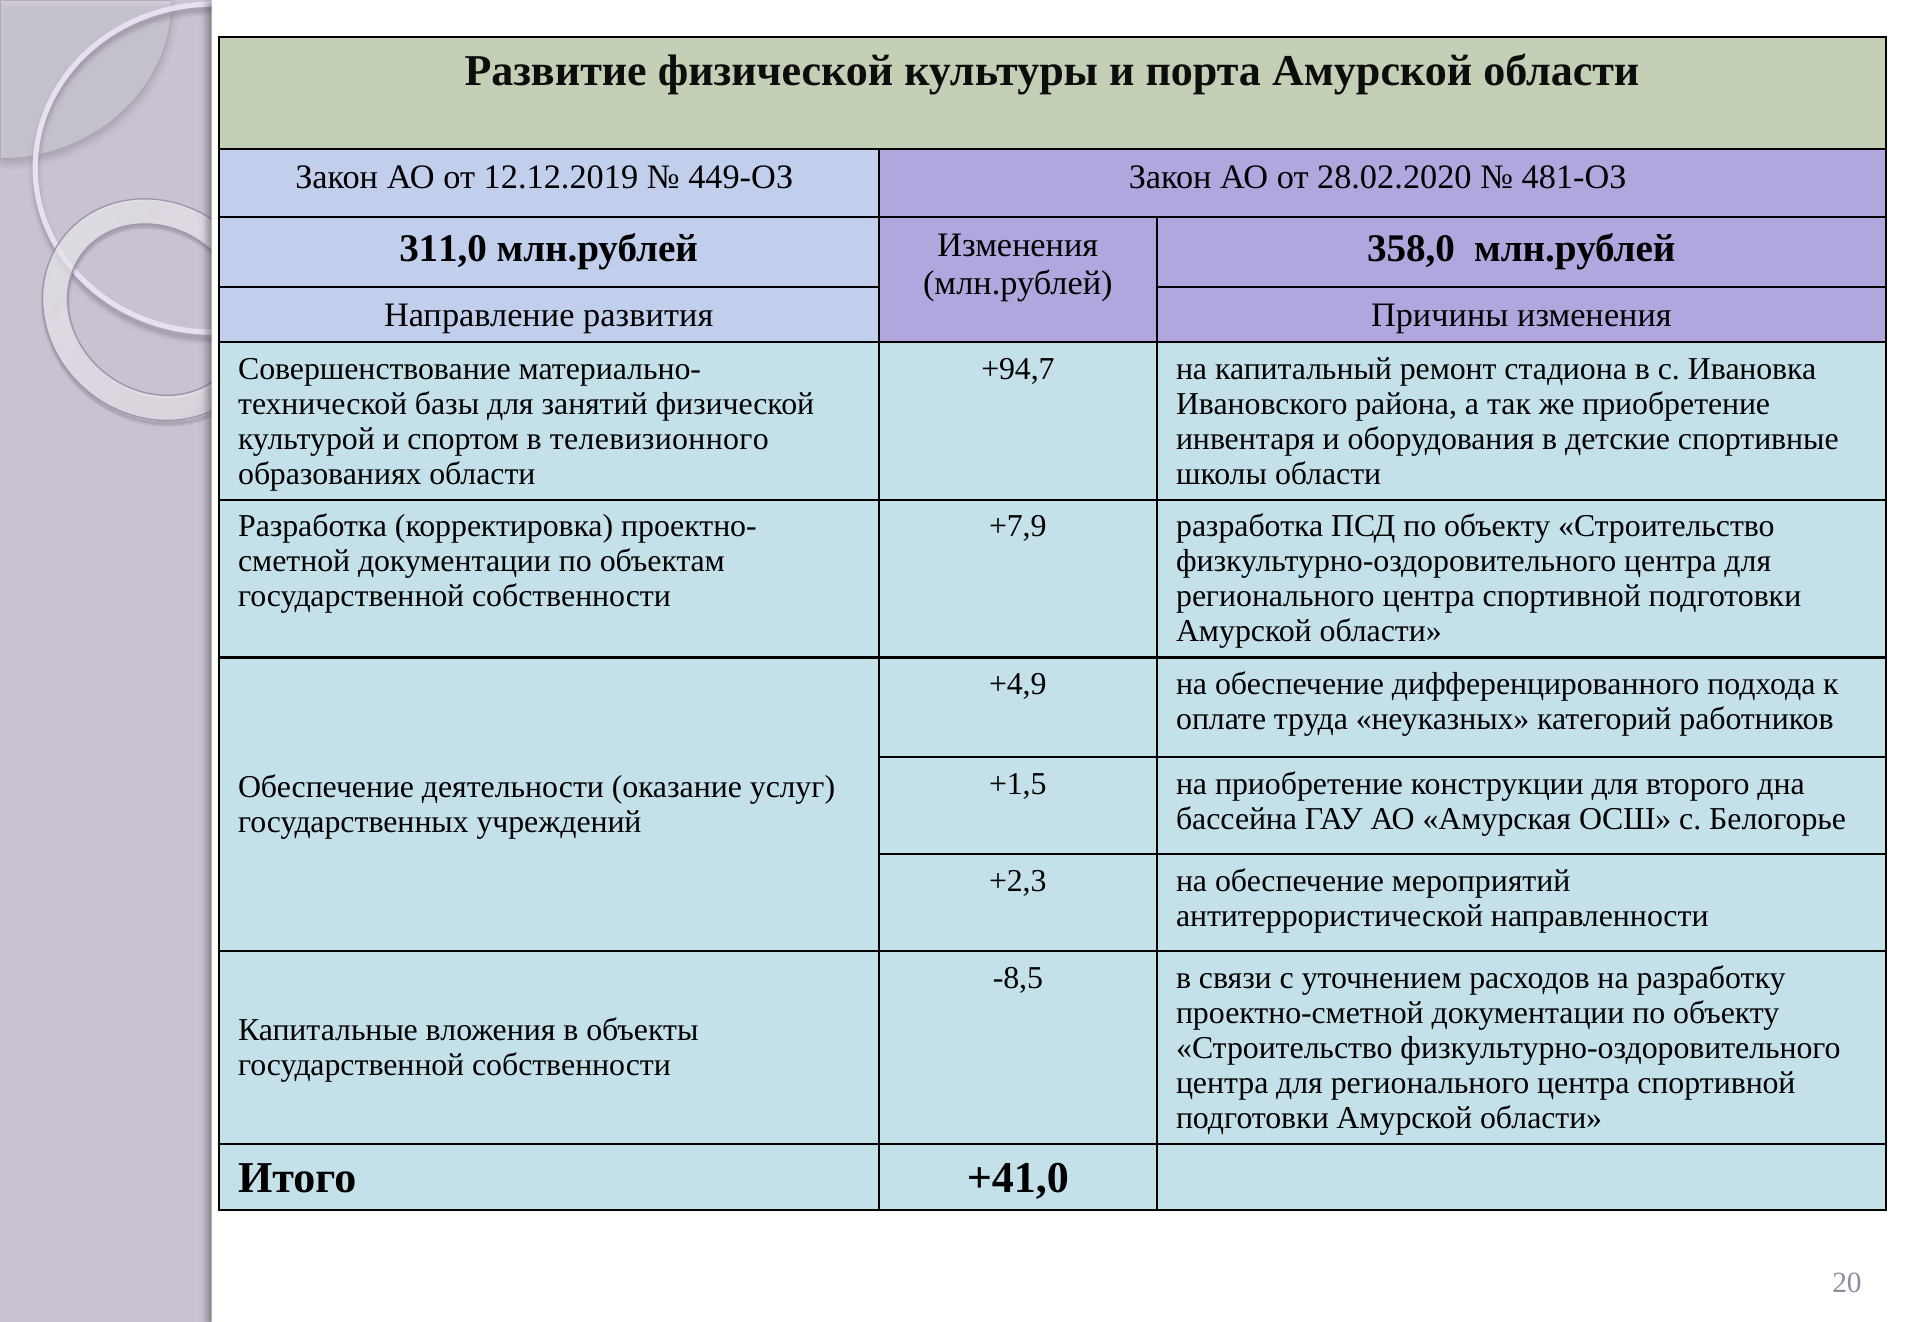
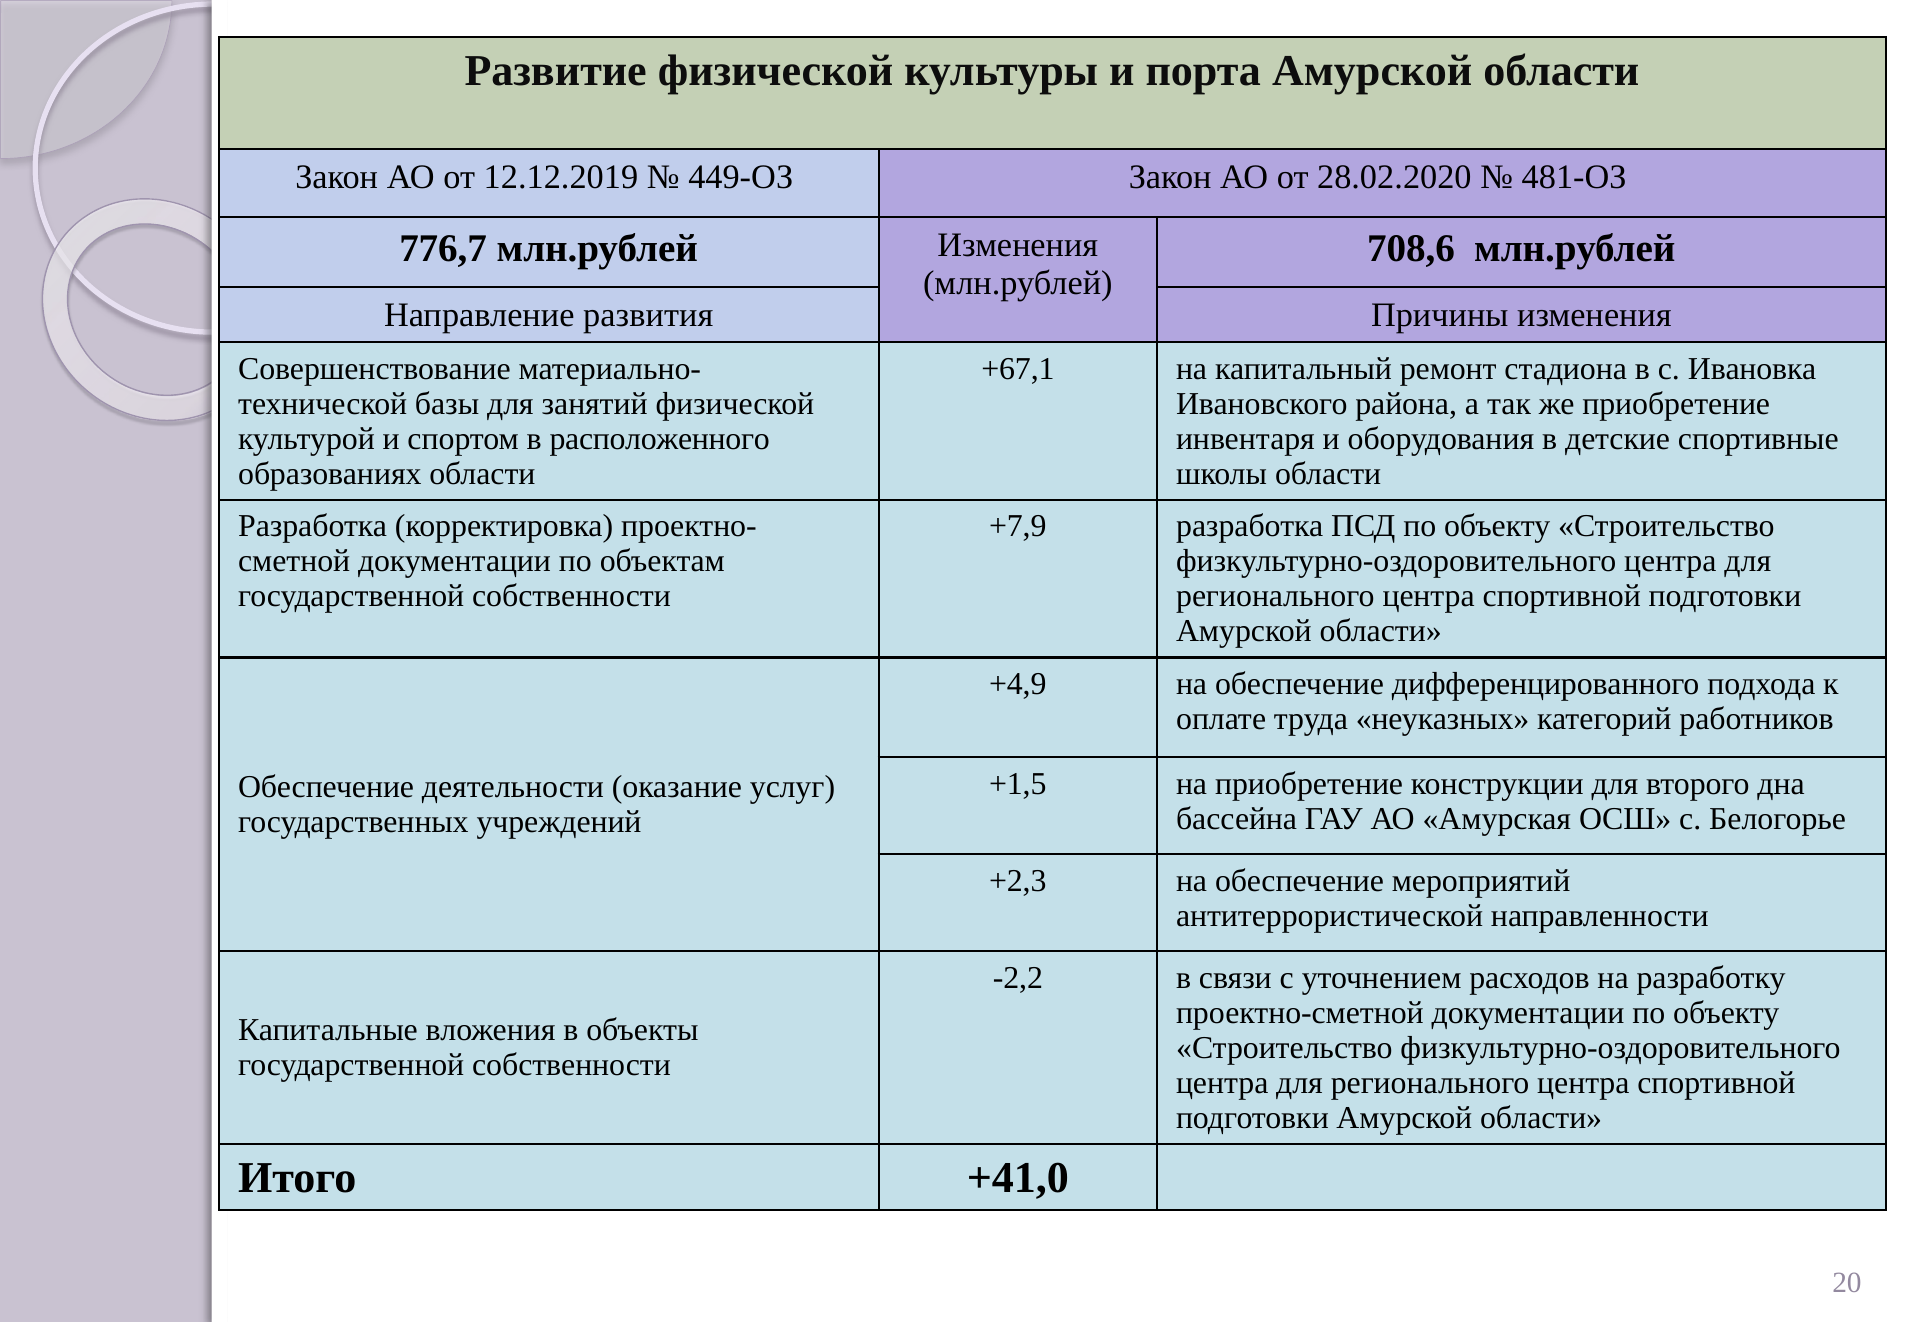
311,0: 311,0 -> 776,7
358,0: 358,0 -> 708,6
+94,7: +94,7 -> +67,1
телевизионного: телевизионного -> расположенного
-8,5: -8,5 -> -2,2
